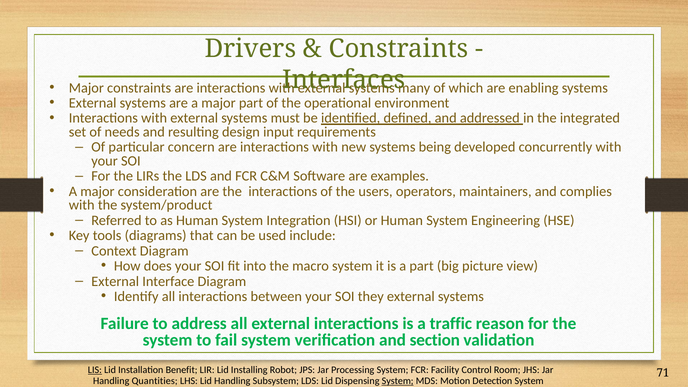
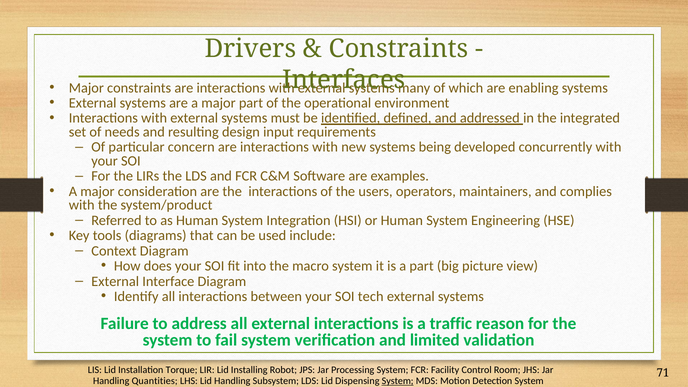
they: they -> tech
section: section -> limited
LIS underline: present -> none
Benefit: Benefit -> Torque
